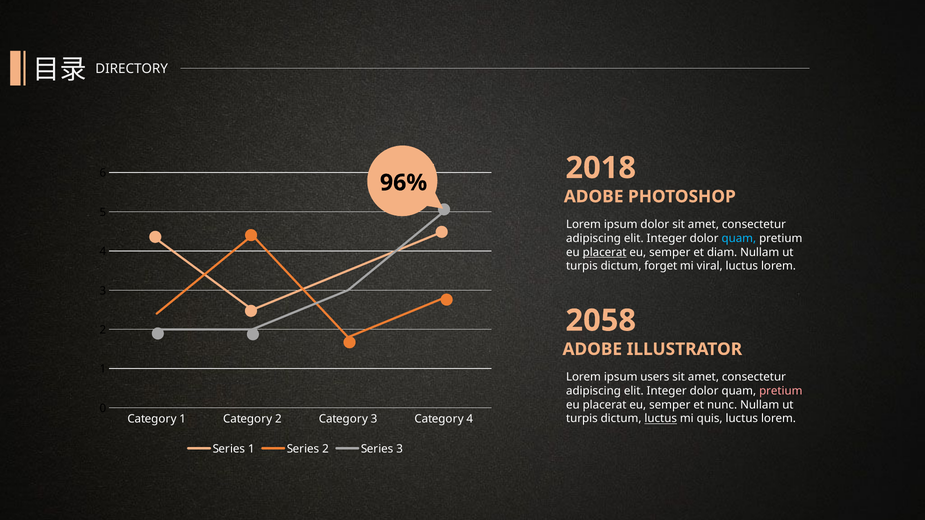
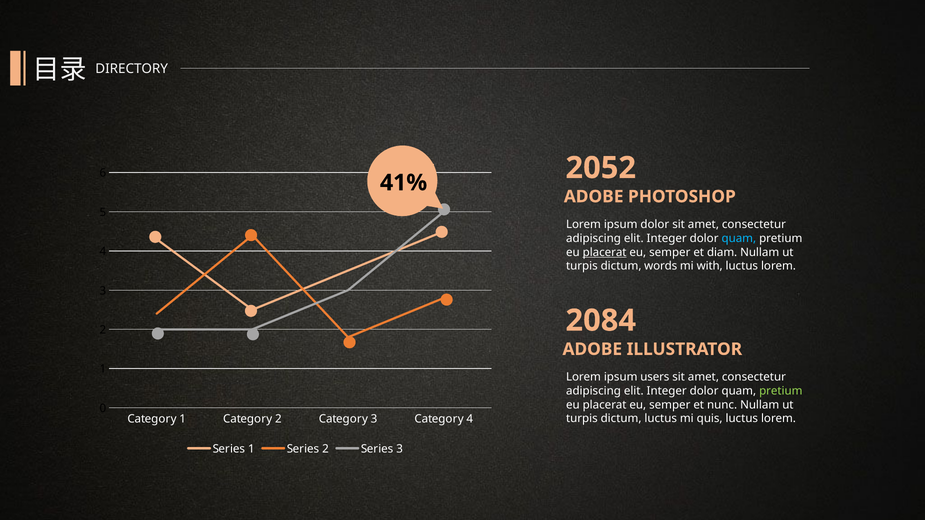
2018: 2018 -> 2052
96%: 96% -> 41%
forget: forget -> words
viral: viral -> with
2058: 2058 -> 2084
pretium at (781, 391) colour: pink -> light green
luctus at (661, 419) underline: present -> none
